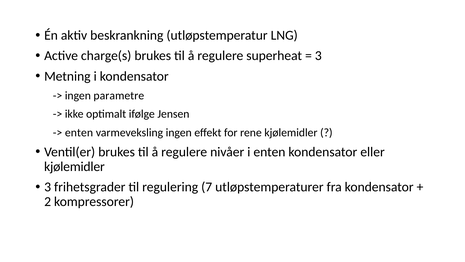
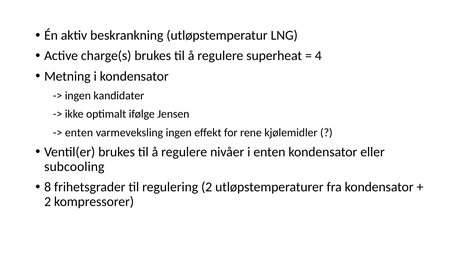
3 at (318, 56): 3 -> 4
parametre: parametre -> kandidater
kjølemidler at (74, 166): kjølemidler -> subcooling
3 at (48, 187): 3 -> 8
regulering 7: 7 -> 2
